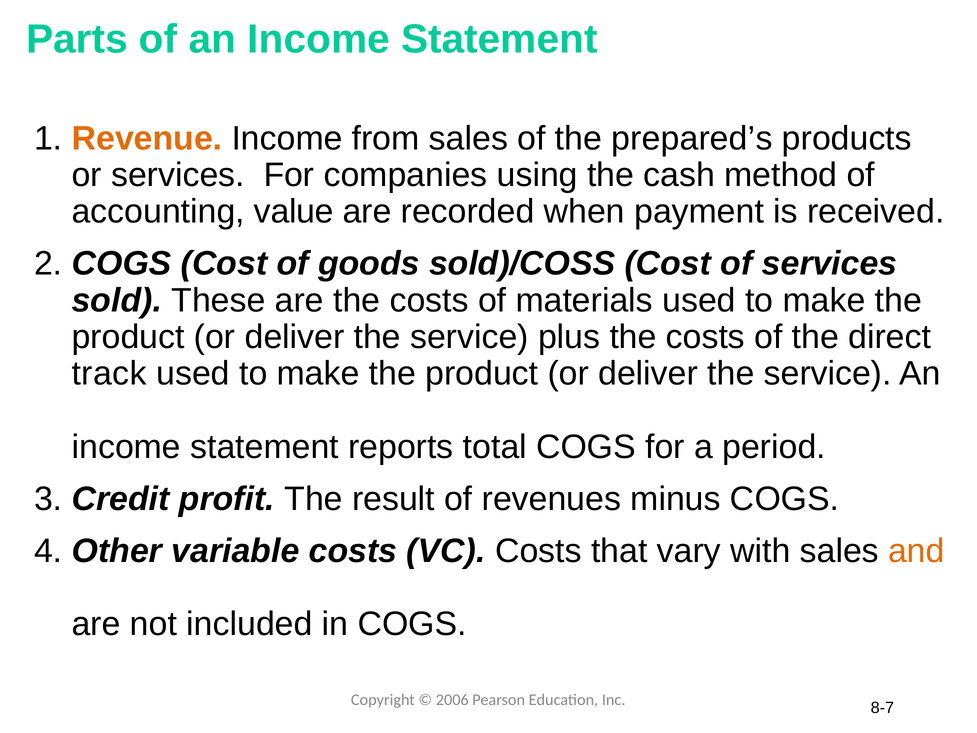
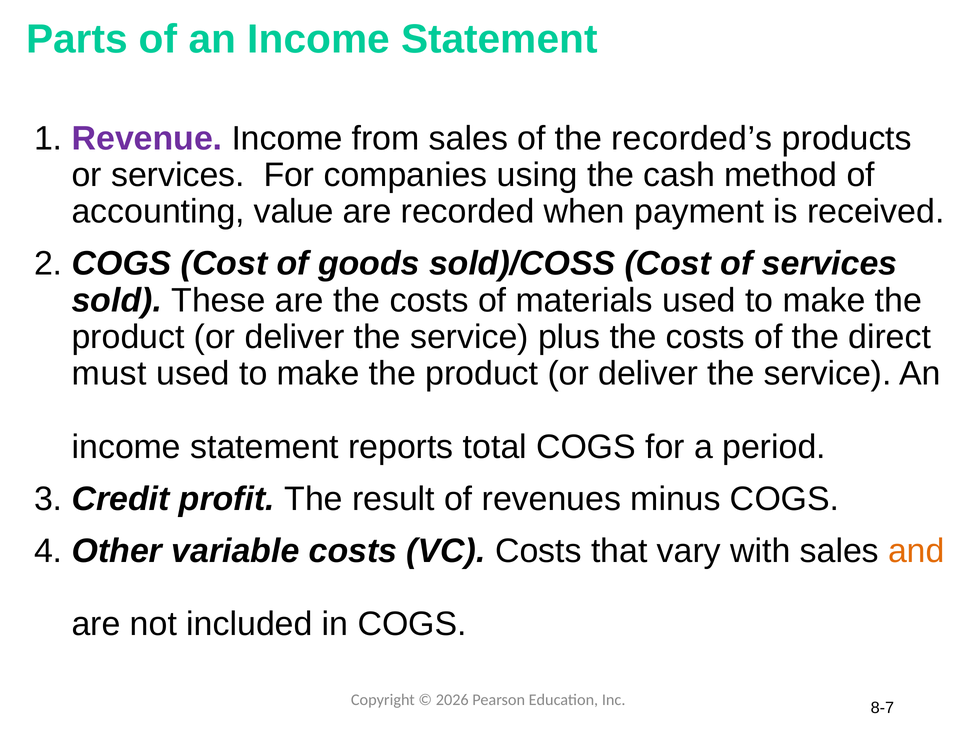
Revenue colour: orange -> purple
prepared’s: prepared’s -> recorded’s
track: track -> must
2006: 2006 -> 2026
